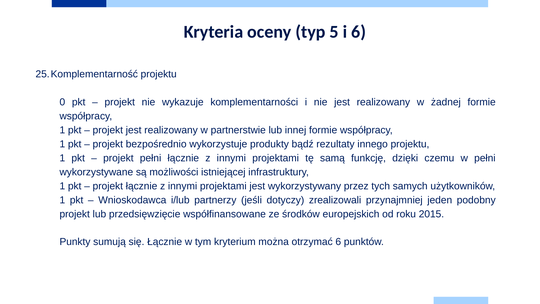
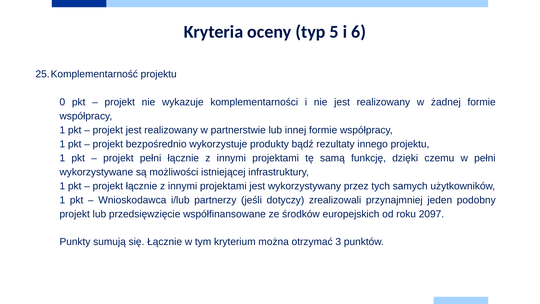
2015: 2015 -> 2097
otrzymać 6: 6 -> 3
